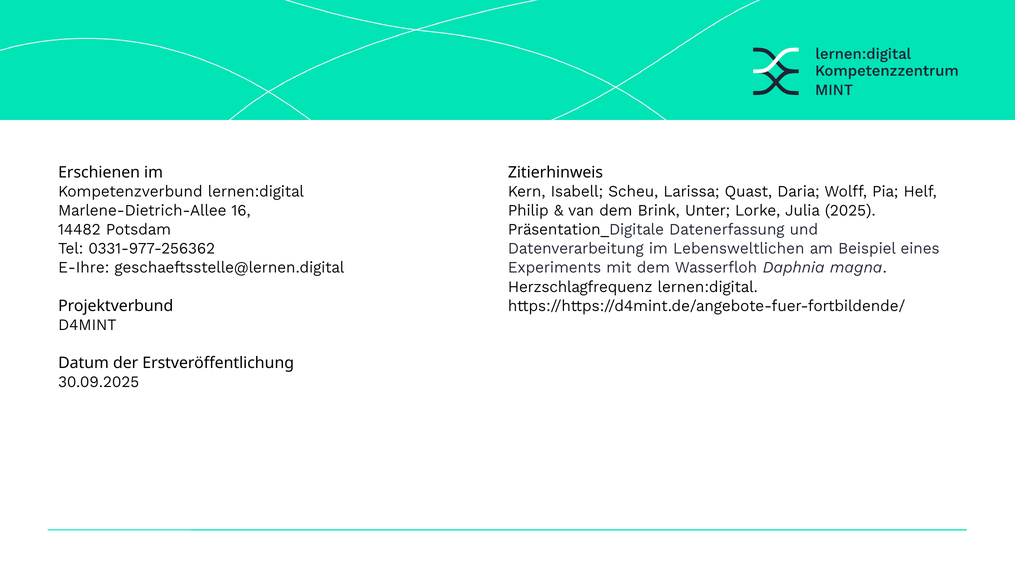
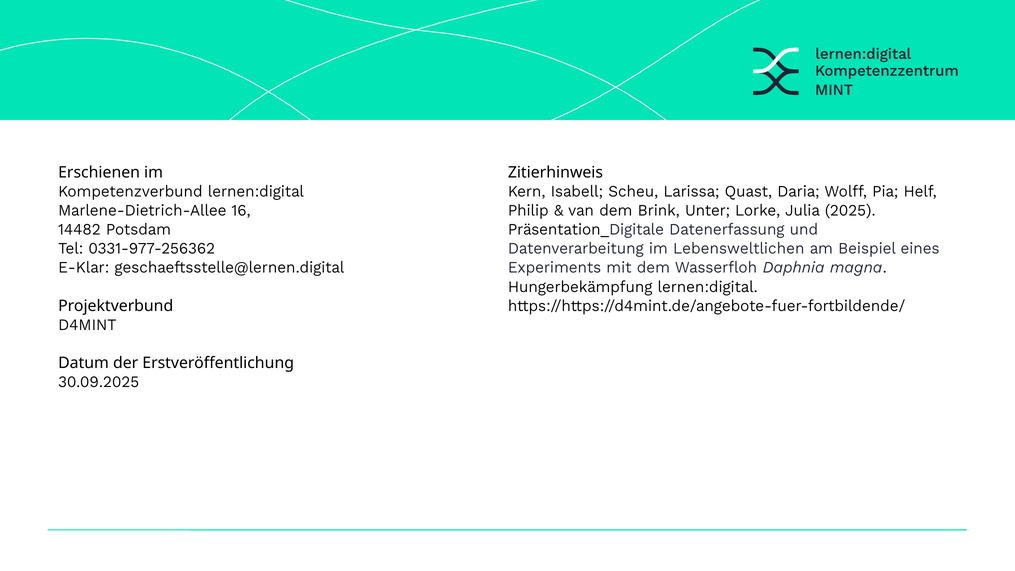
E-Ihre: E-Ihre -> E-Klar
Herzschlagfrequenz: Herzschlagfrequenz -> Hungerbekämpfung
